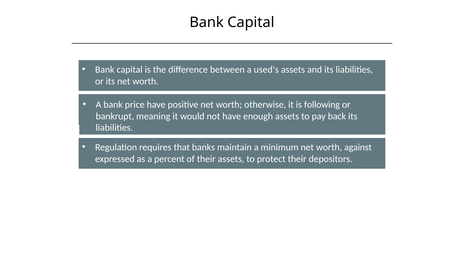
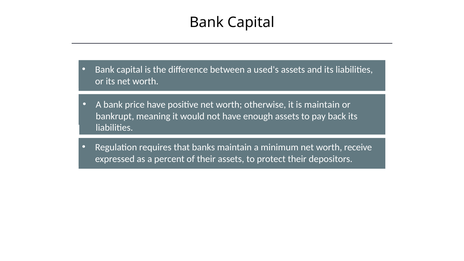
is following: following -> maintain
against: against -> receive
